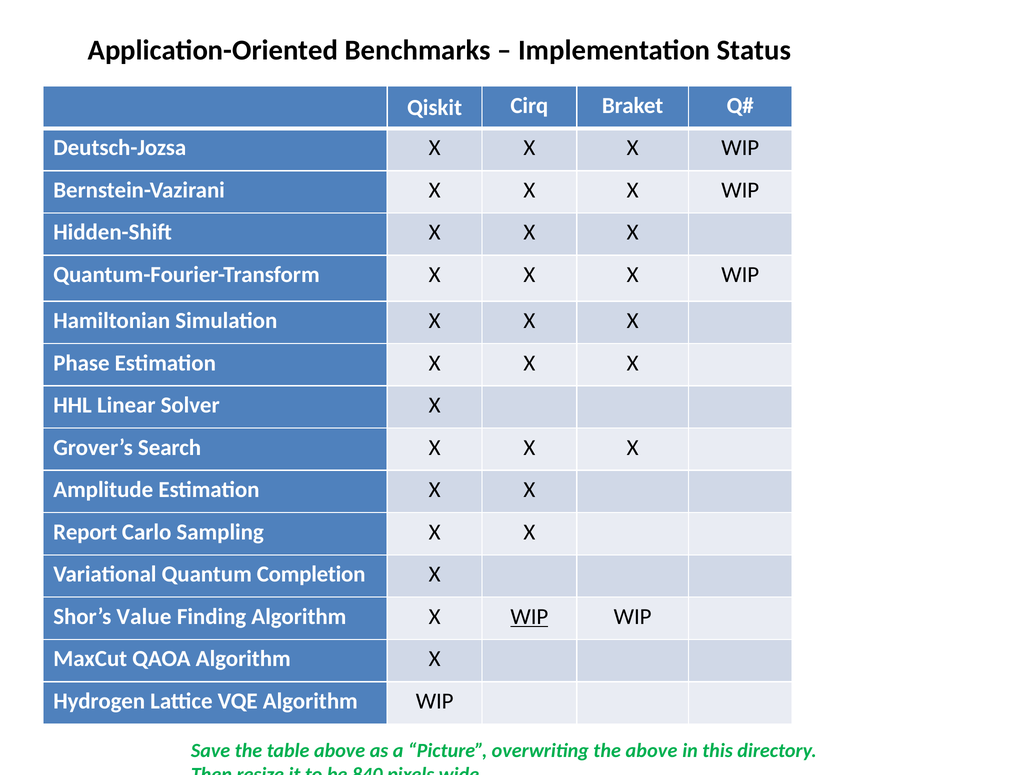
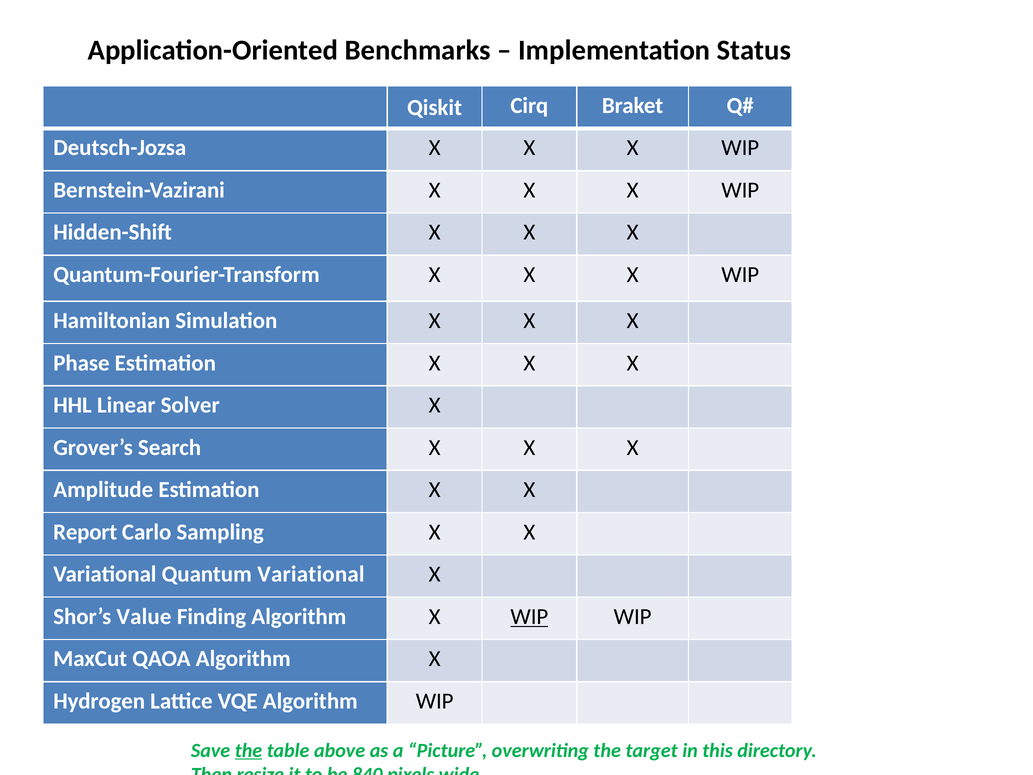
Quantum Completion: Completion -> Variational
the at (249, 750) underline: none -> present
the above: above -> target
